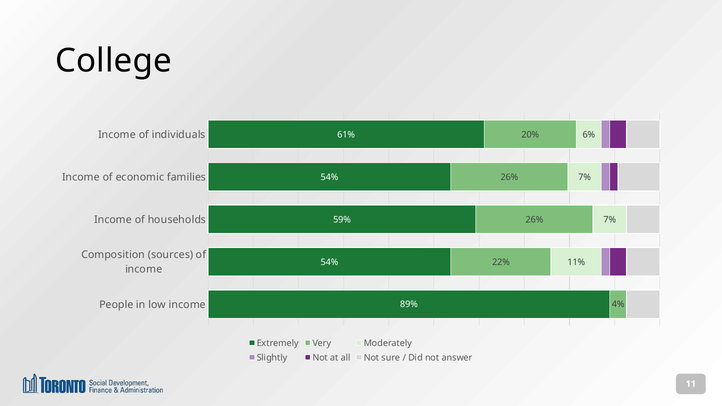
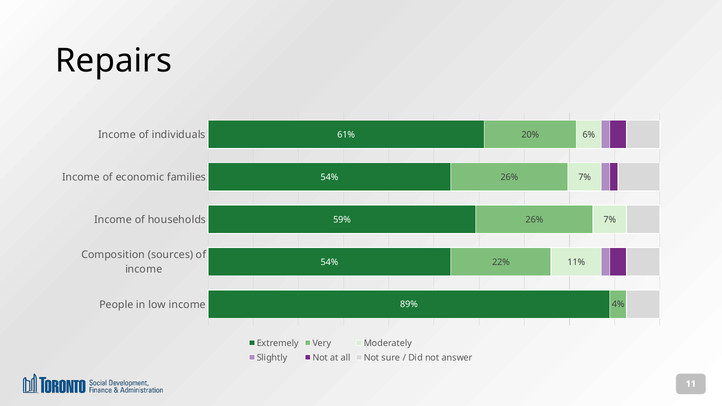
College: College -> Repairs
